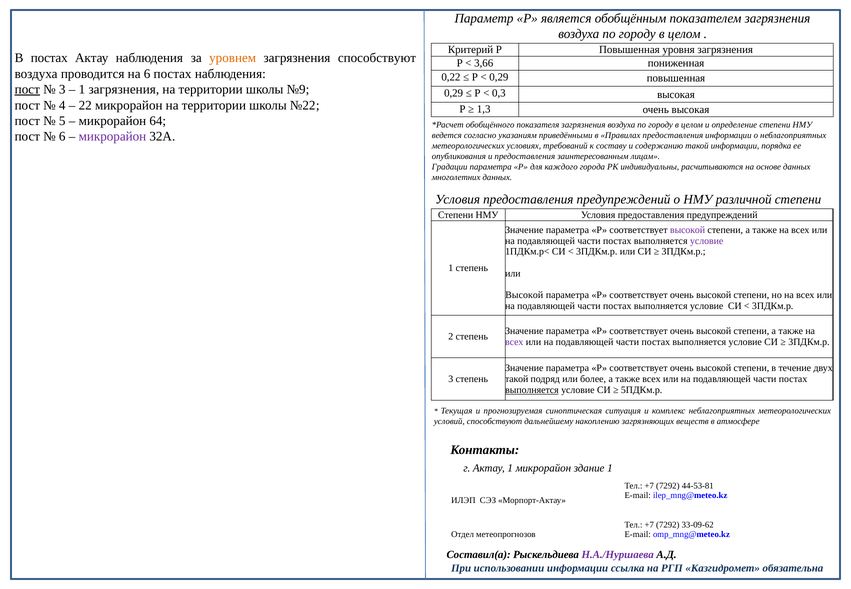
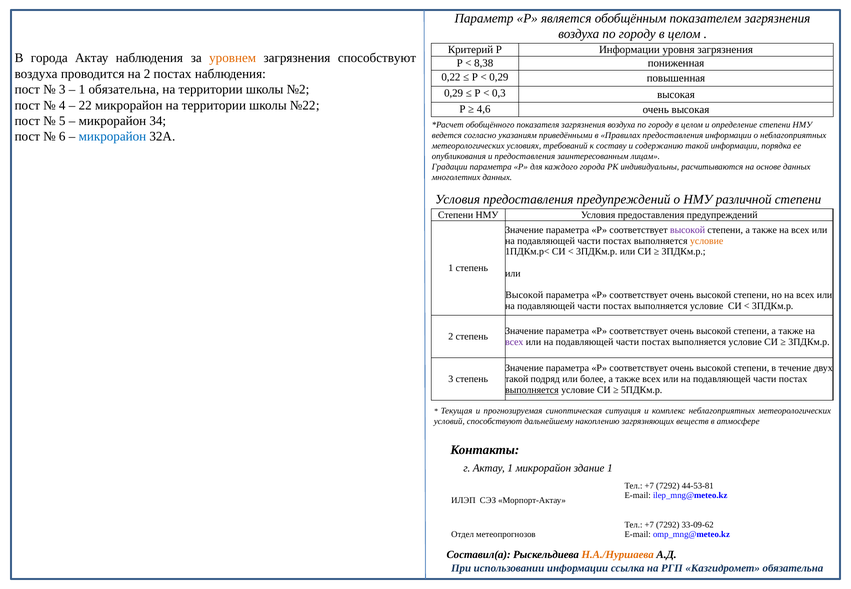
Р Повышенная: Повышенная -> Информации
В постах: постах -> города
3,66: 3,66 -> 8,38
на 6: 6 -> 2
пост at (27, 90) underline: present -> none
1 загрязнения: загрязнения -> обязательна
№9: №9 -> №2
1,3: 1,3 -> 4,6
64: 64 -> 34
микрорайон at (112, 137) colour: purple -> blue
условие at (707, 241) colour: purple -> orange
Н.А./Нуршаева colour: purple -> orange
